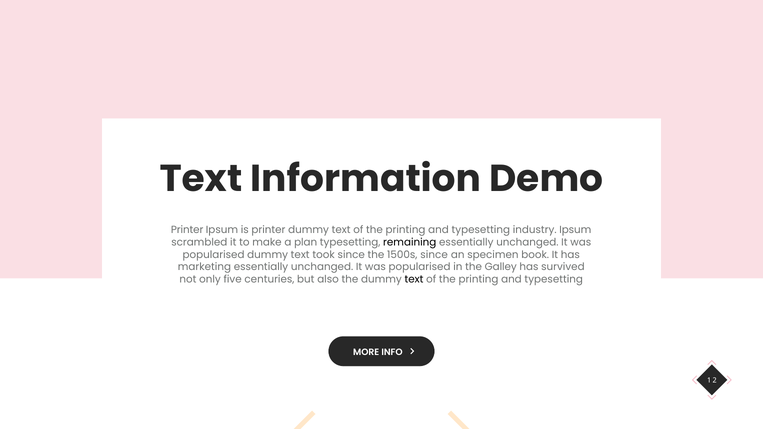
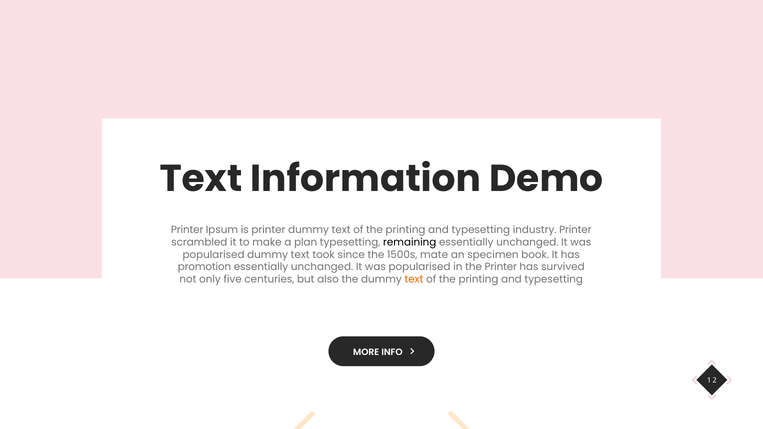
industry Ipsum: Ipsum -> Printer
1500s since: since -> mate
marketing: marketing -> promotion
the Galley: Galley -> Printer
text at (414, 280) colour: black -> orange
